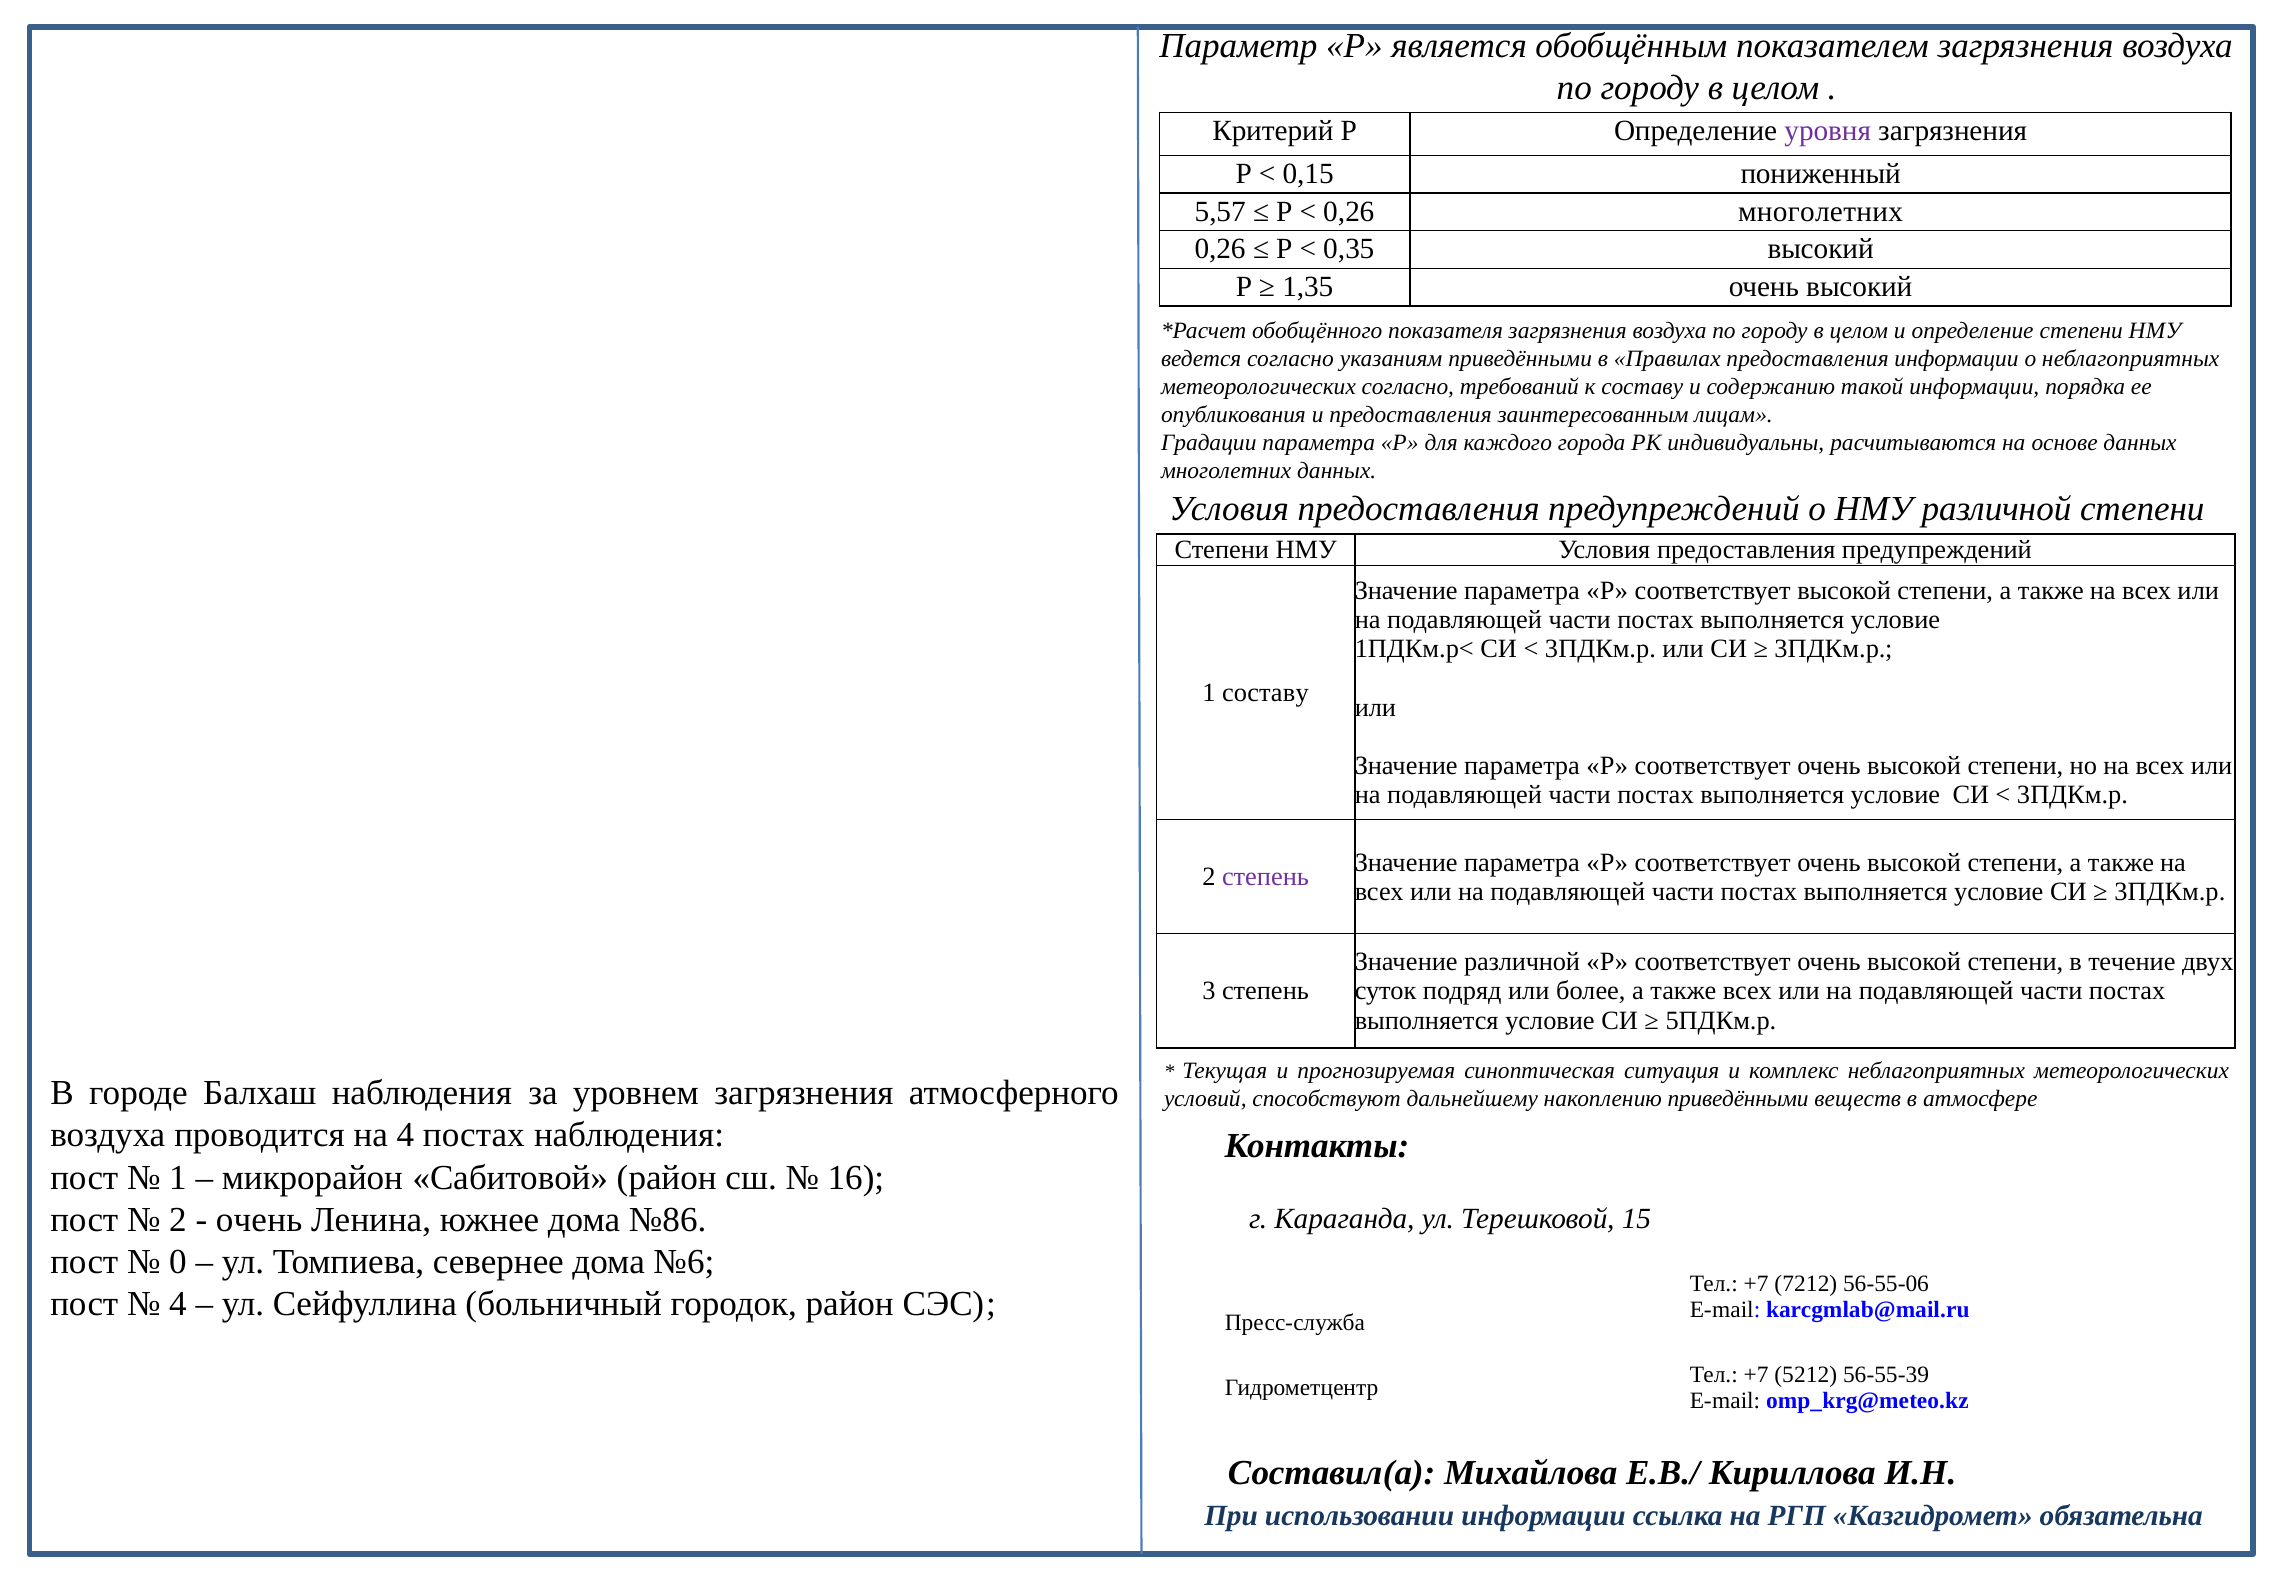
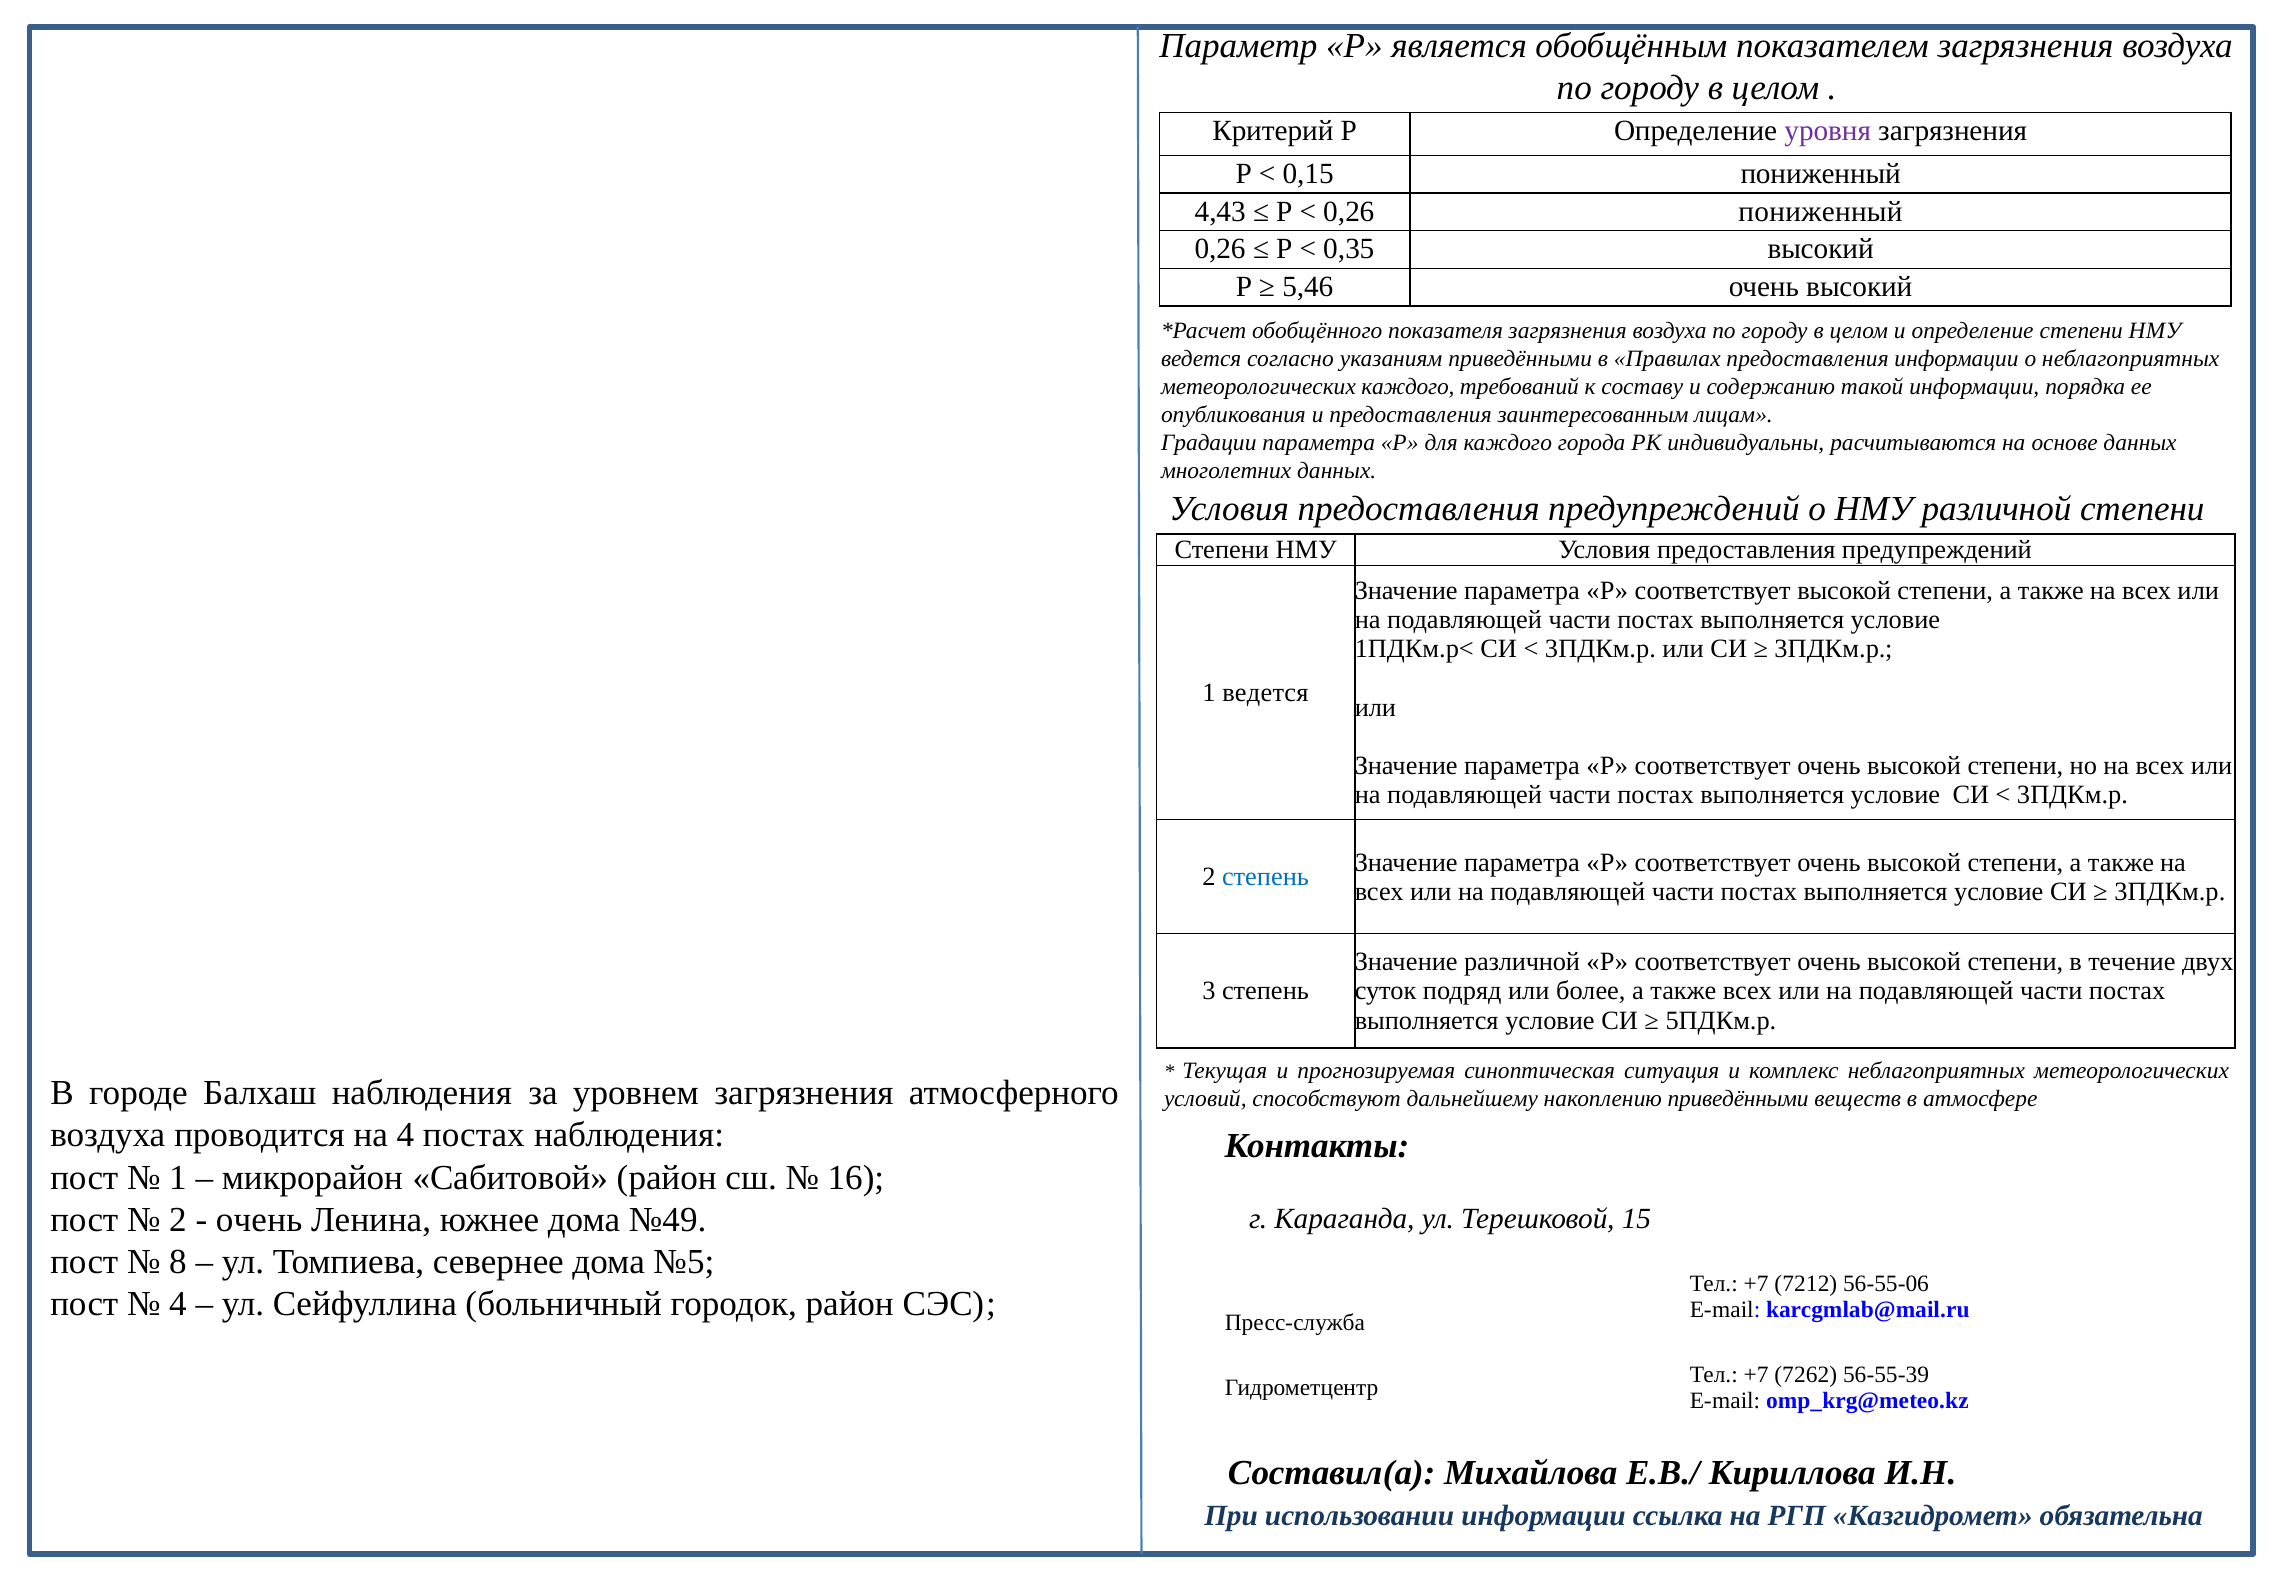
5,57: 5,57 -> 4,43
0,26 многолетних: многолетних -> пониженный
1,35: 1,35 -> 5,46
метеорологических согласно: согласно -> каждого
1 составу: составу -> ведется
степень at (1265, 877) colour: purple -> blue
№86: №86 -> №49
0: 0 -> 8
№6: №6 -> №5
5212: 5212 -> 7262
